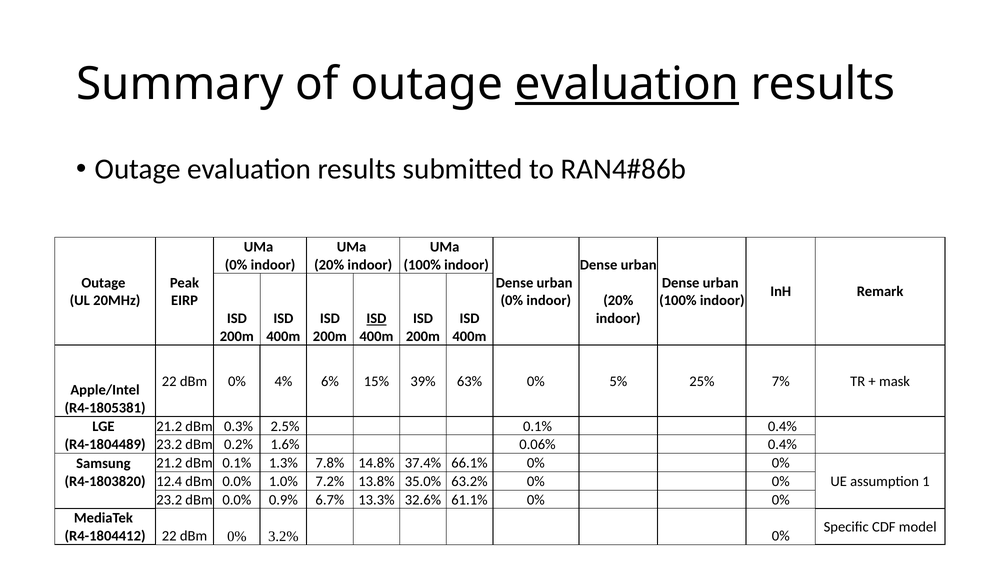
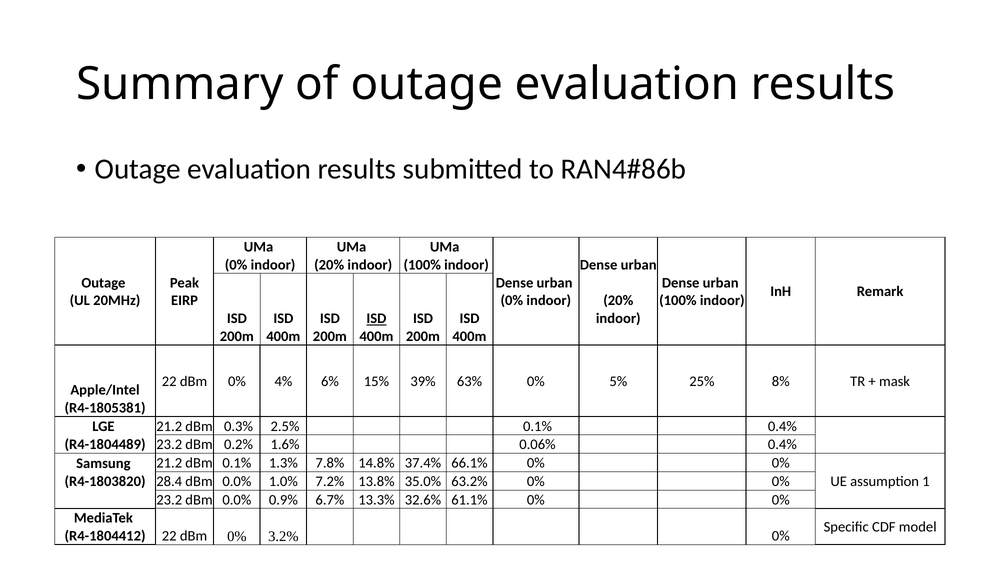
evaluation at (627, 84) underline: present -> none
7%: 7% -> 8%
12.4: 12.4 -> 28.4
